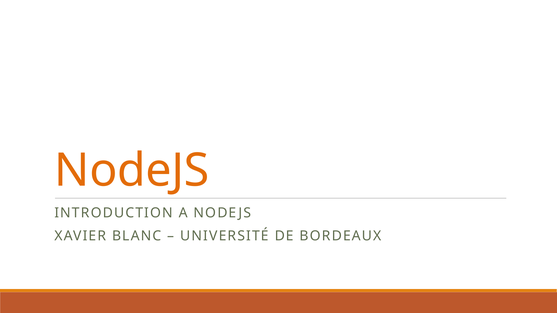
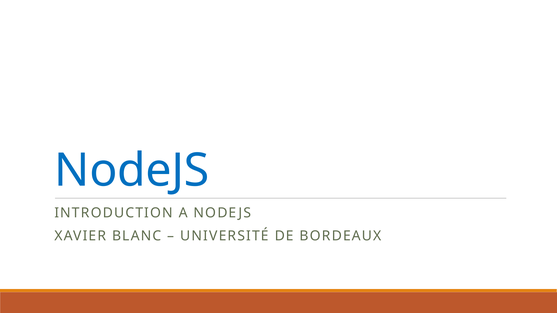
NodeJS at (132, 171) colour: orange -> blue
